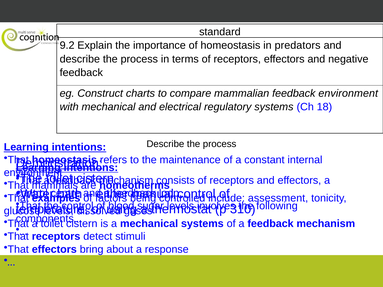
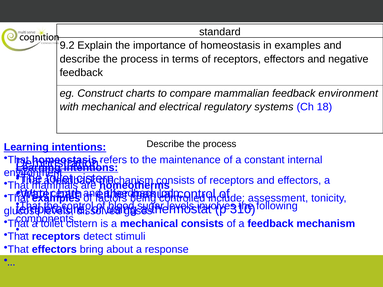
in predators: predators -> examples
mechanical systems: systems -> consists
